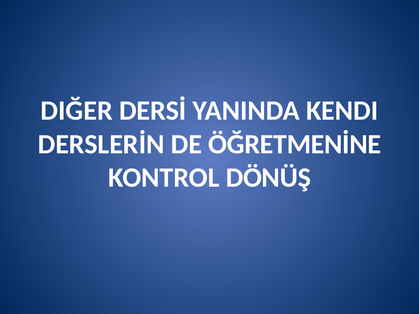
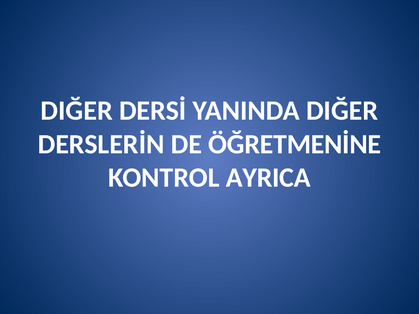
YANINDA KENDI: KENDI -> DIĞER
DÖNÜŞ: DÖNÜŞ -> AYRICA
